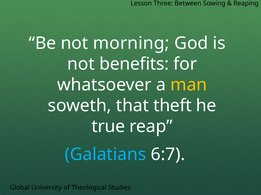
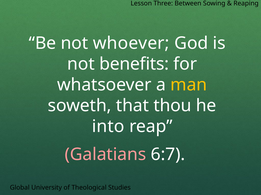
morning: morning -> whoever
theft: theft -> thou
true: true -> into
Galatians colour: light blue -> pink
